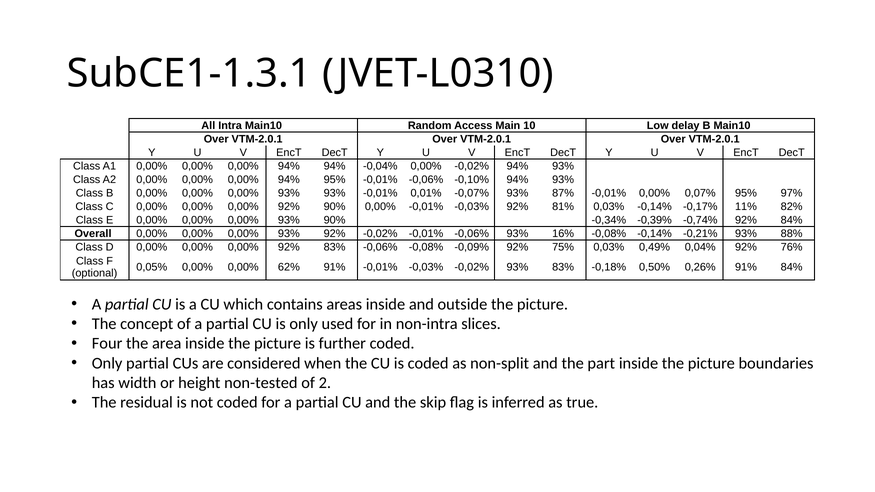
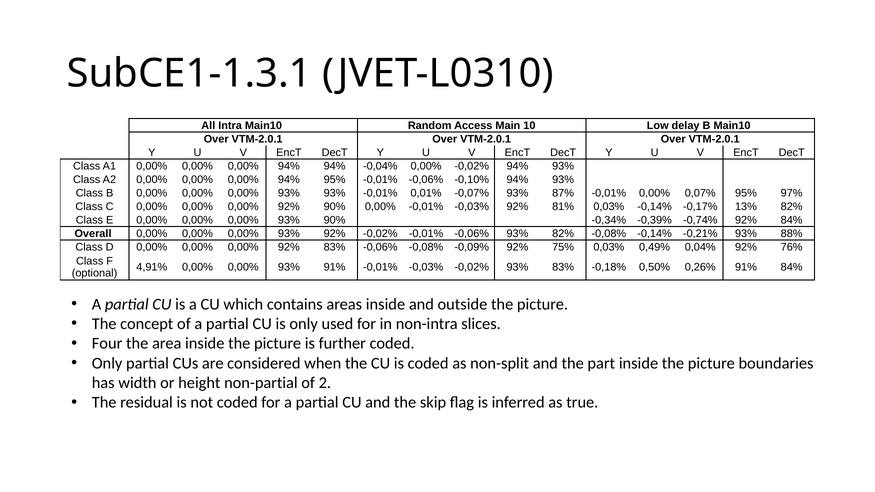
11%: 11% -> 13%
93% 16%: 16% -> 82%
0,05%: 0,05% -> 4,91%
62% at (289, 267): 62% -> 93%
non-tested: non-tested -> non-partial
